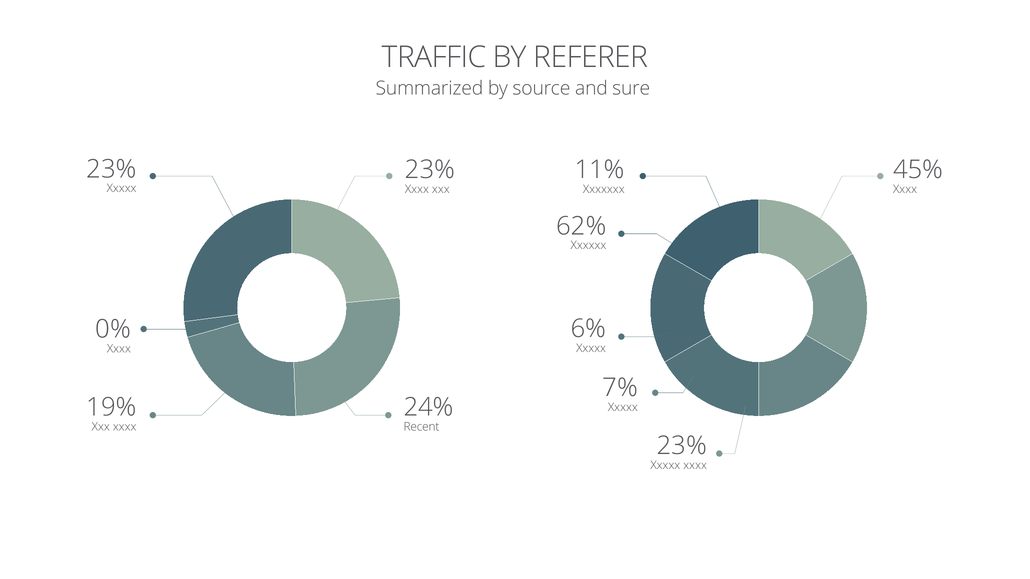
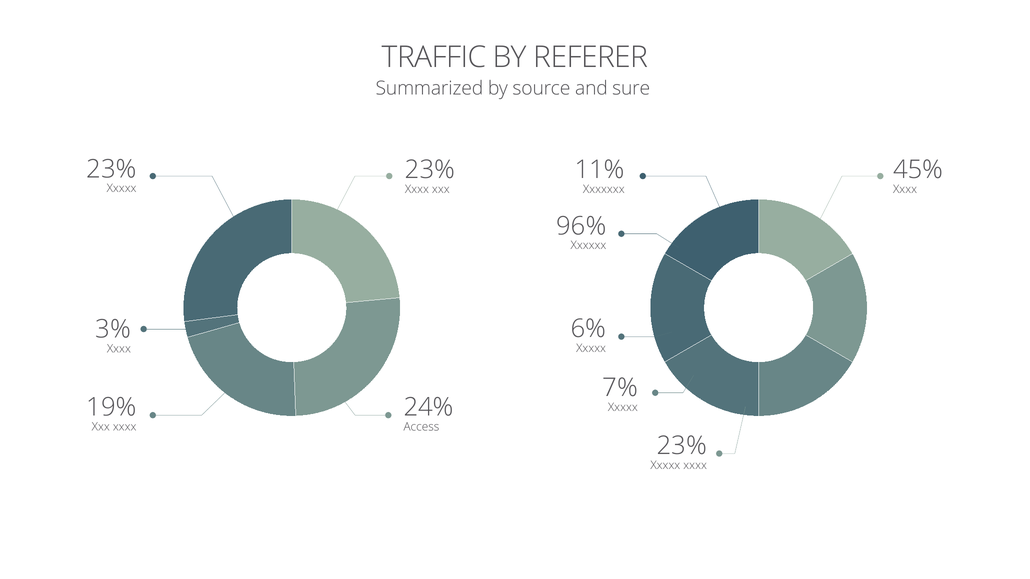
62%: 62% -> 96%
0%: 0% -> 3%
Recent: Recent -> Access
